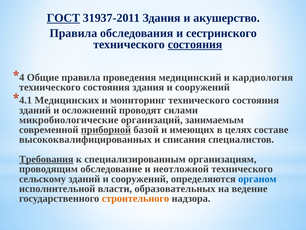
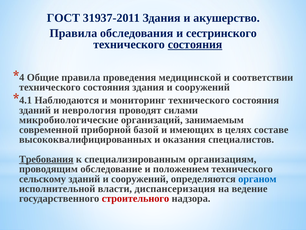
ГОСТ underline: present -> none
медицинский: медицинский -> медицинской
кардиология: кардиология -> соответствии
Медицинских: Медицинских -> Наблюдаются
осложнений: осложнений -> неврология
приборной underline: present -> none
списания: списания -> оказания
неотложной: неотложной -> положением
образовательных: образовательных -> диспансеризация
строительного colour: orange -> red
